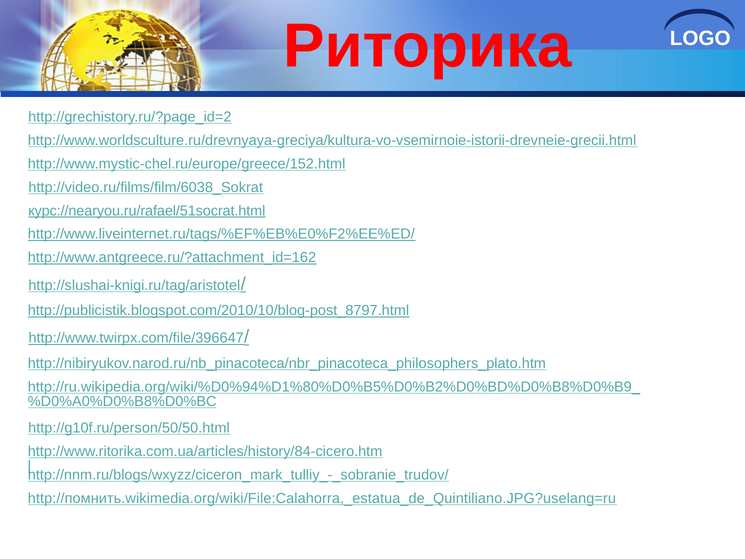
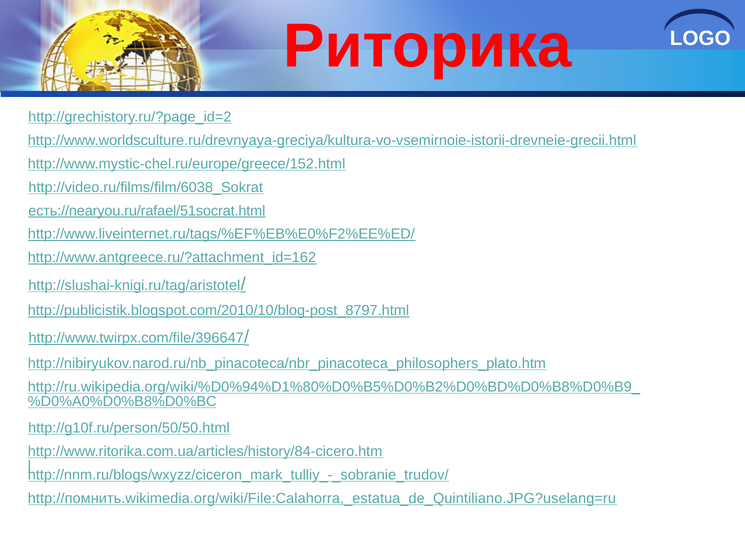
курс://nearyou.ru/rafael/51socrat.html: курс://nearyou.ru/rafael/51socrat.html -> есть://nearyou.ru/rafael/51socrat.html
